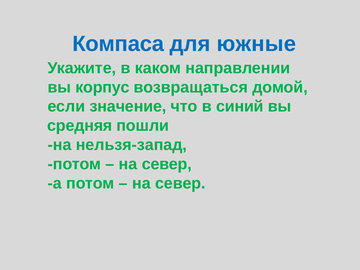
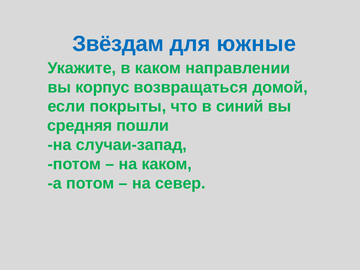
Компаса: Компаса -> Звёздам
значение: значение -> покрыты
нельзя-запад: нельзя-запад -> случаи-запад
север at (167, 164): север -> каком
